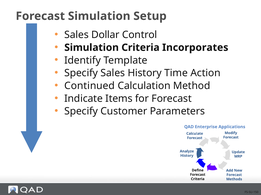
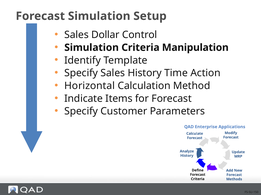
Incorporates: Incorporates -> Manipulation
Continued: Continued -> Horizontal
